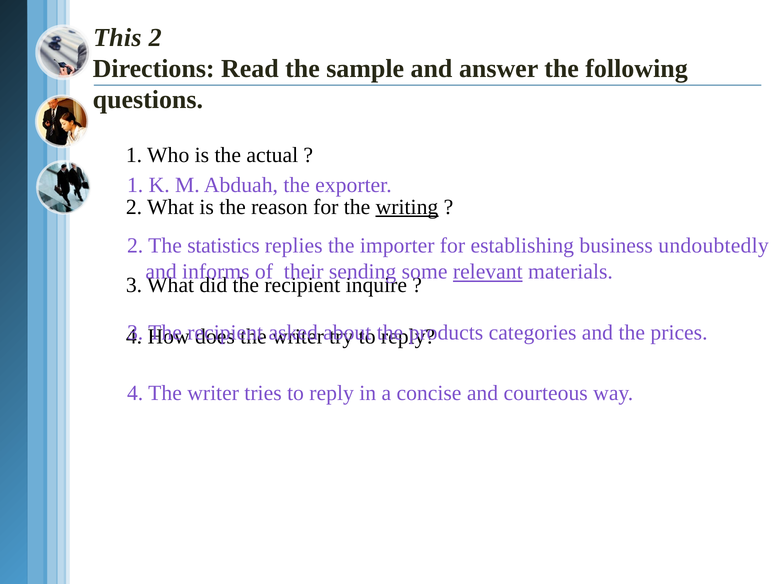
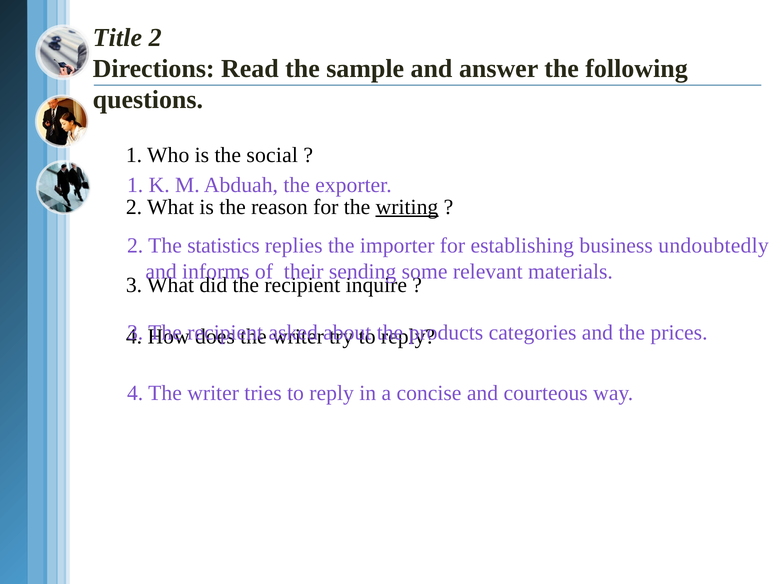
This: This -> Title
actual: actual -> social
relevant underline: present -> none
